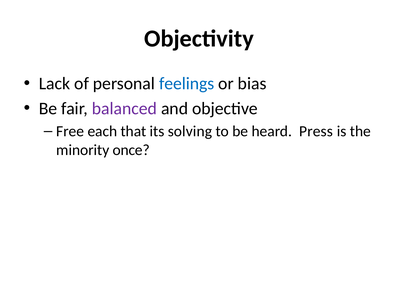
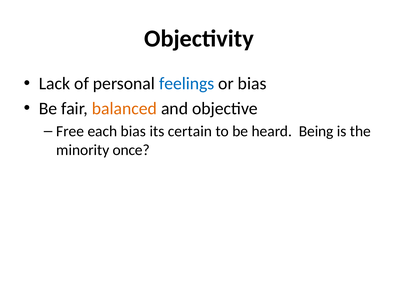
balanced colour: purple -> orange
each that: that -> bias
solving: solving -> certain
Press: Press -> Being
